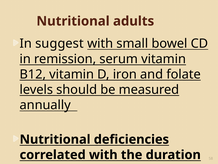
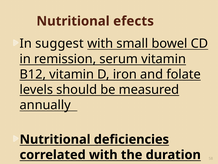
adults: adults -> efects
